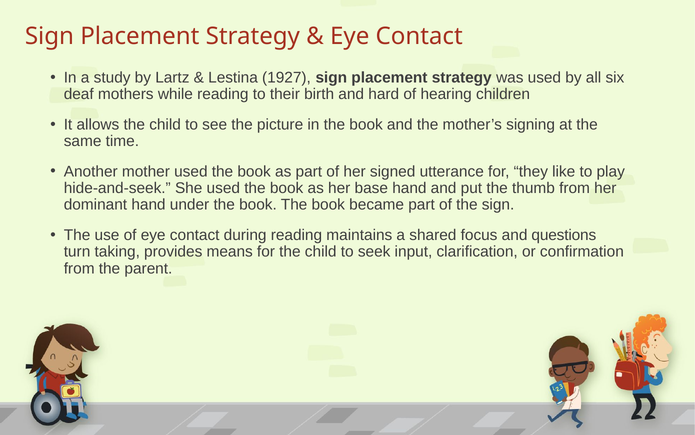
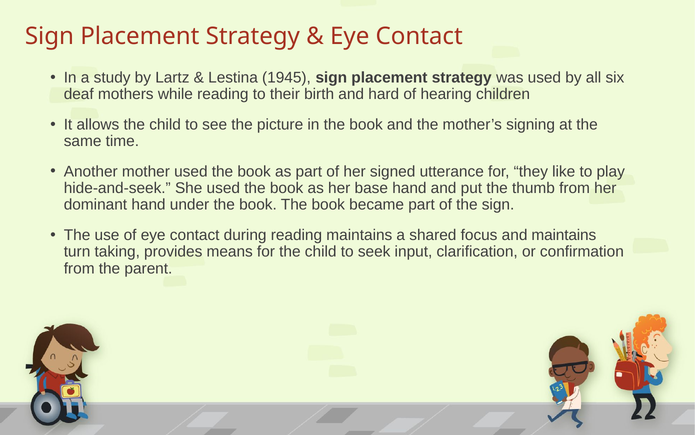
1927: 1927 -> 1945
and questions: questions -> maintains
